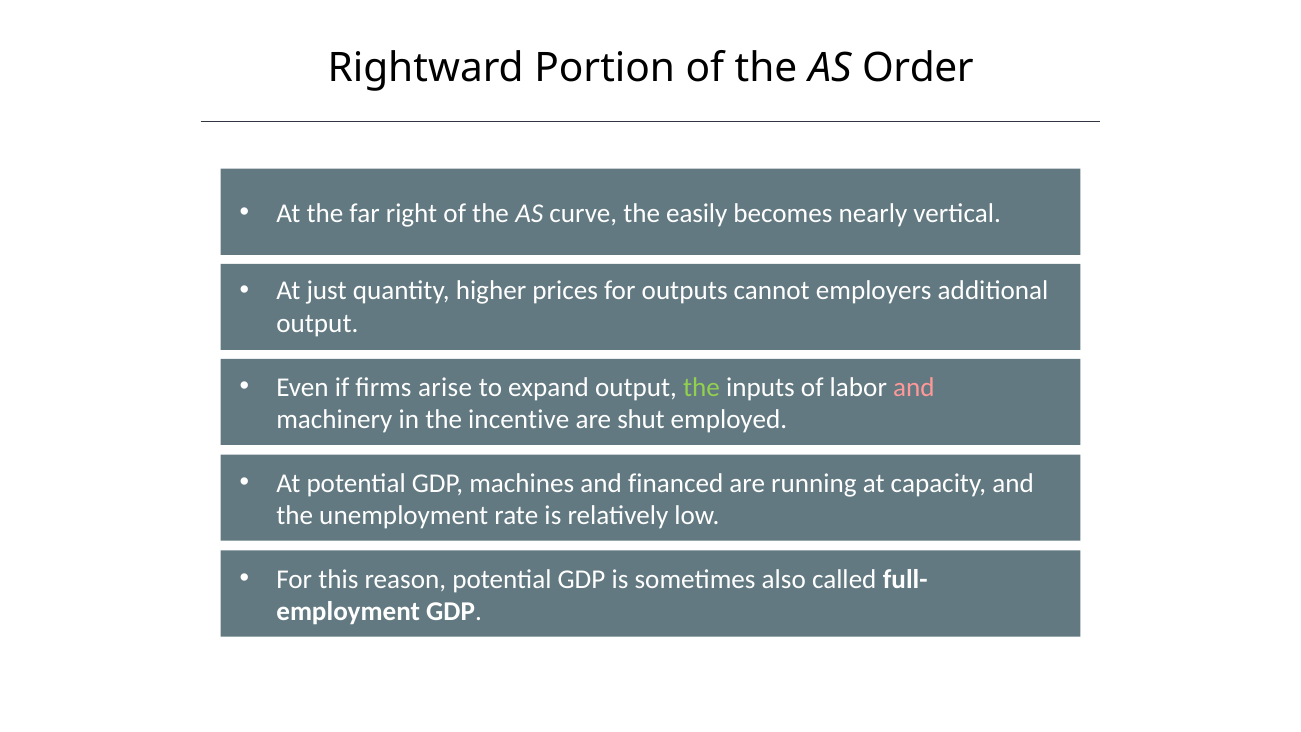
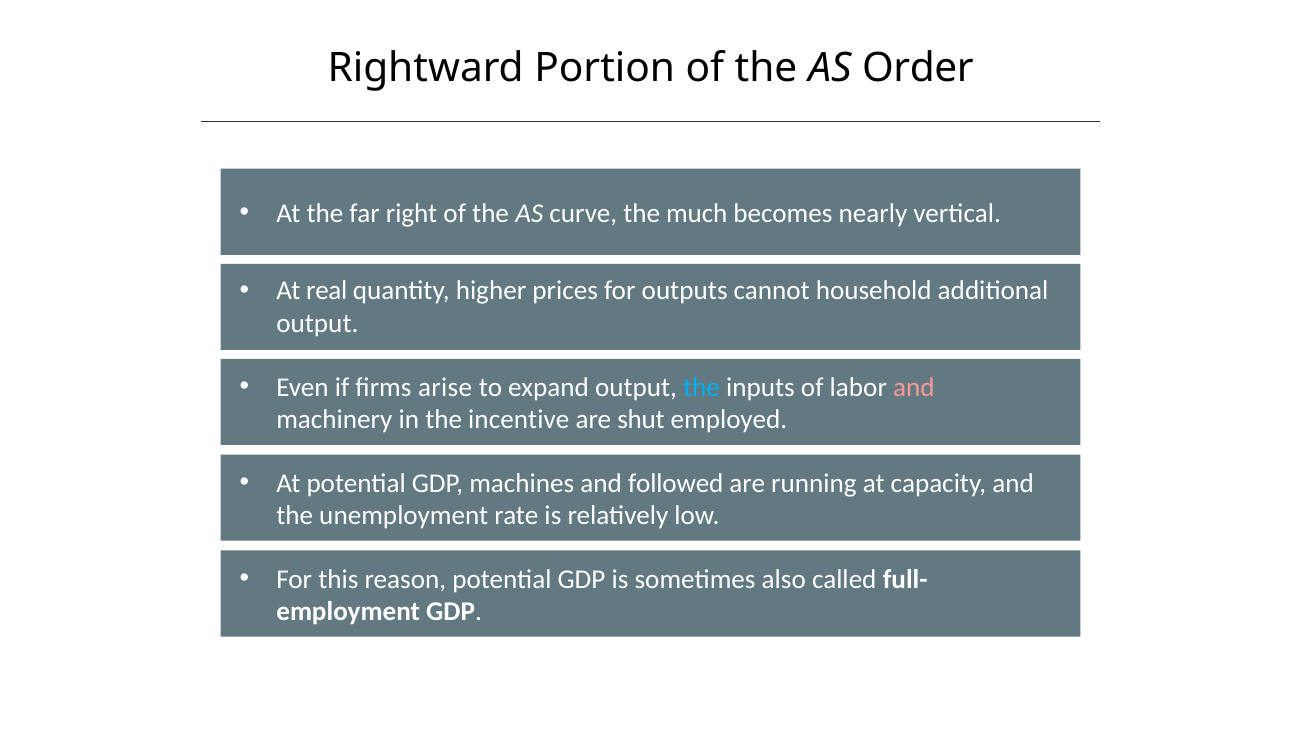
easily: easily -> much
just: just -> real
employers: employers -> household
the at (702, 387) colour: light green -> light blue
financed: financed -> followed
